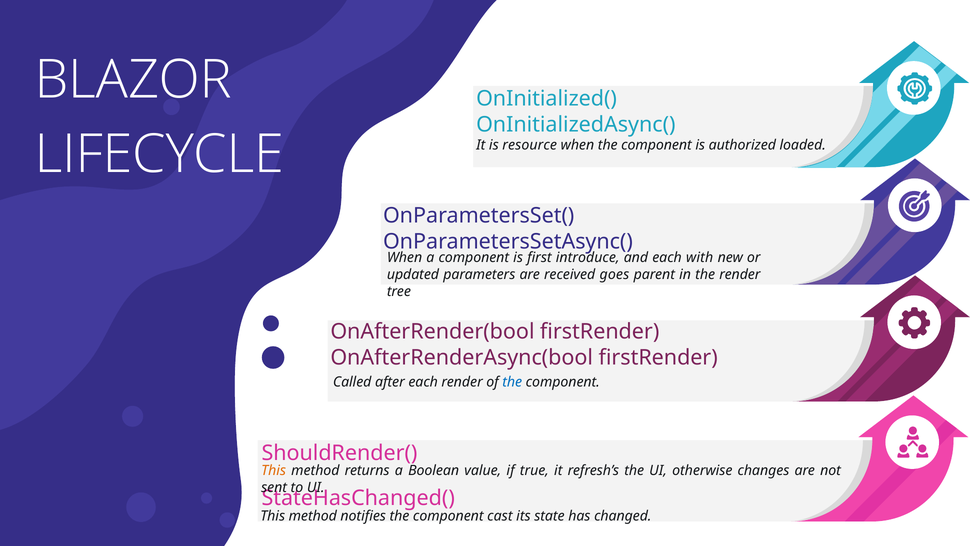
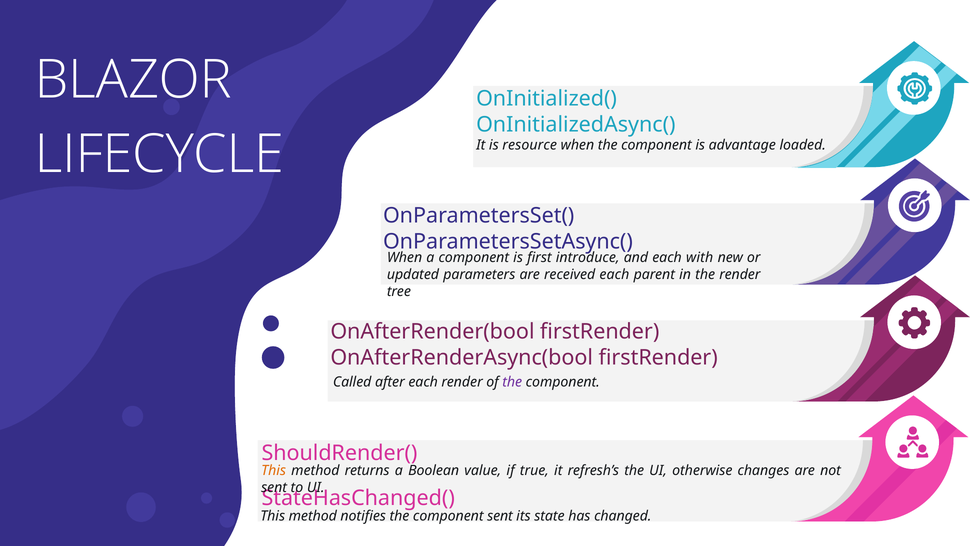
authorized: authorized -> advantage
received goes: goes -> each
the at (512, 382) colour: blue -> purple
component cast: cast -> sent
